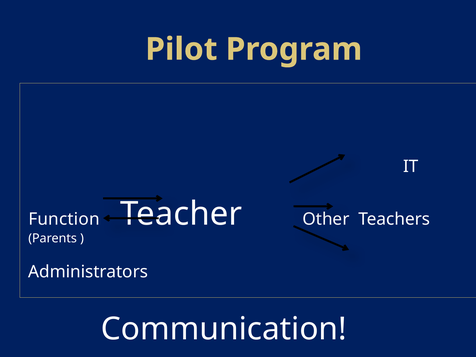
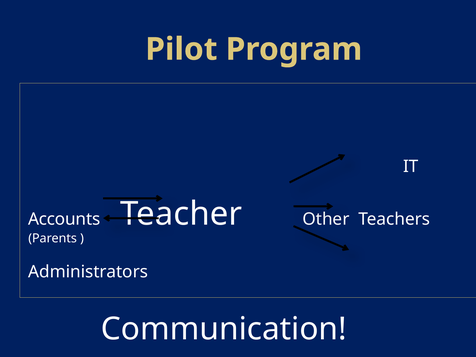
Function: Function -> Accounts
